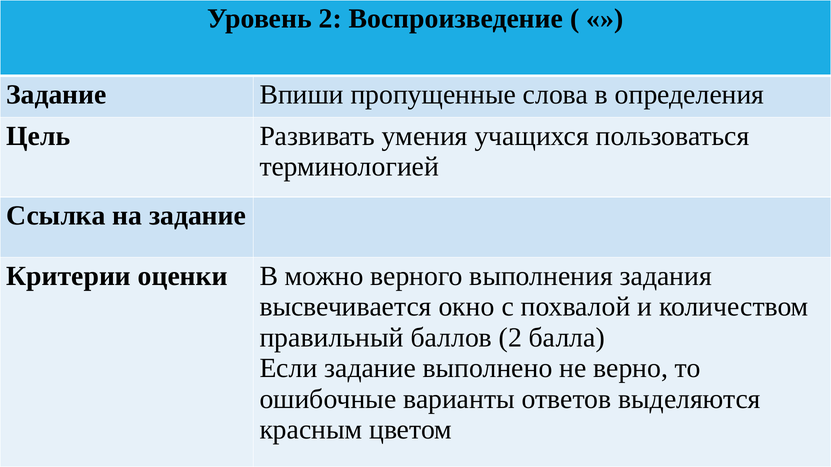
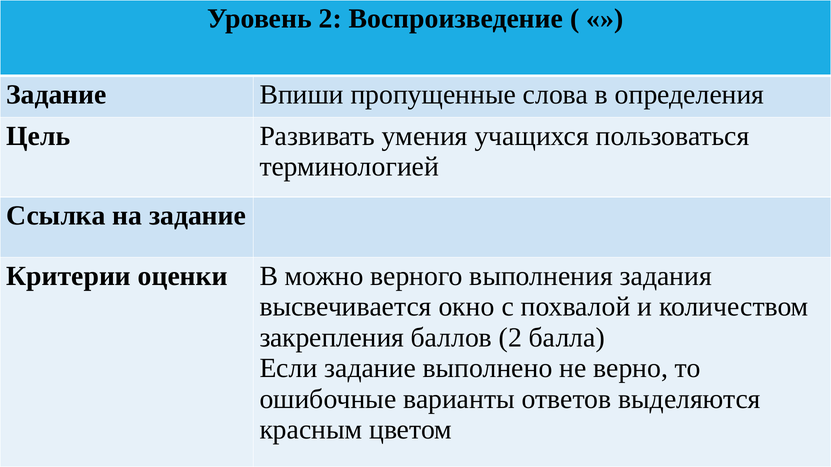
правильный: правильный -> закрепления
